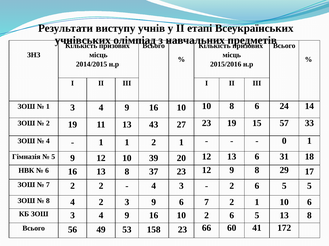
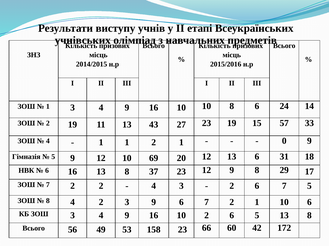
0 1: 1 -> 9
39: 39 -> 69
5 at (284, 187): 5 -> 7
41: 41 -> 42
